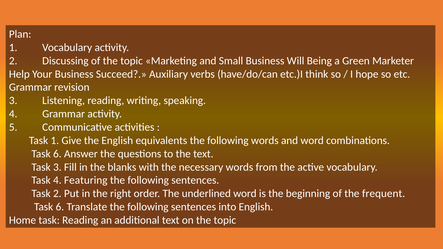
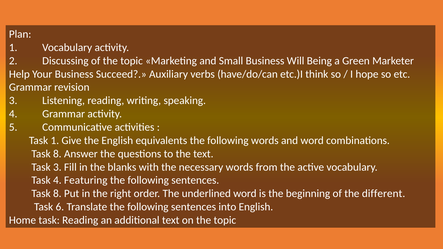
6 at (57, 154): 6 -> 8
2 at (57, 194): 2 -> 8
frequent: frequent -> different
